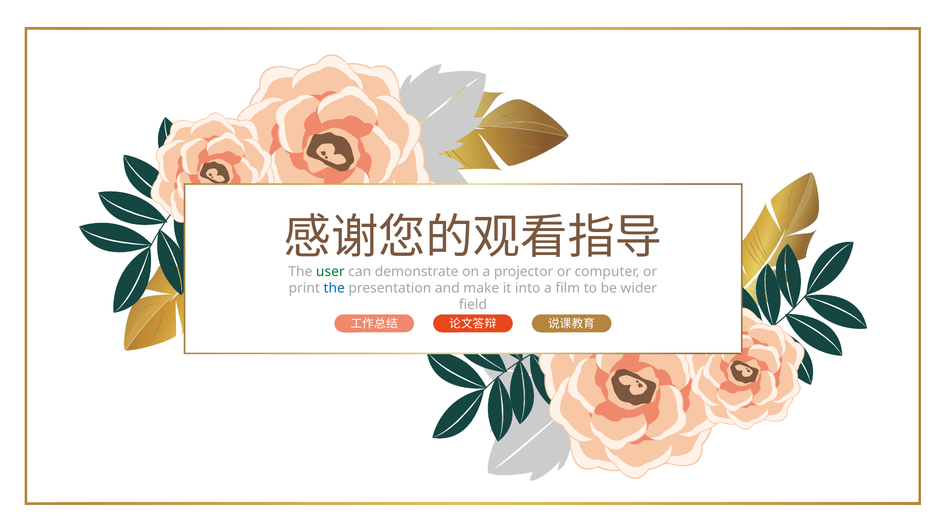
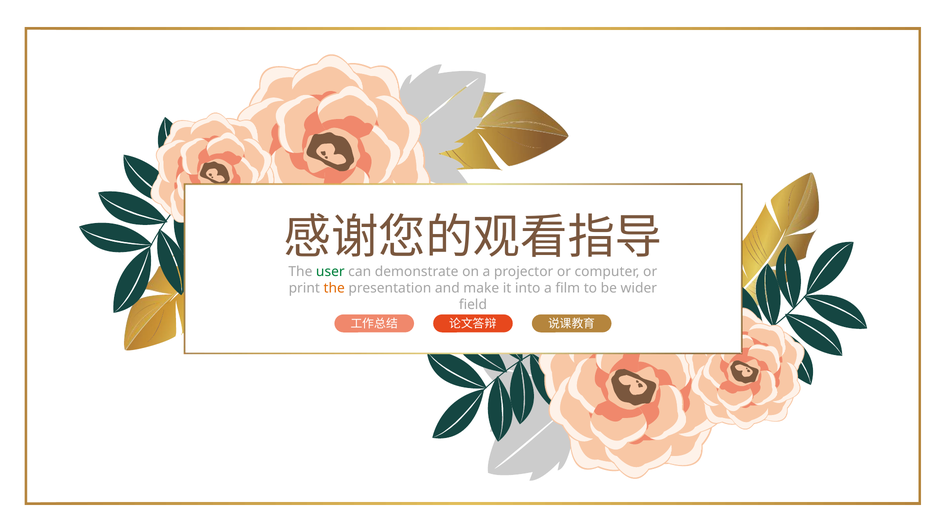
the at (334, 288) colour: blue -> orange
